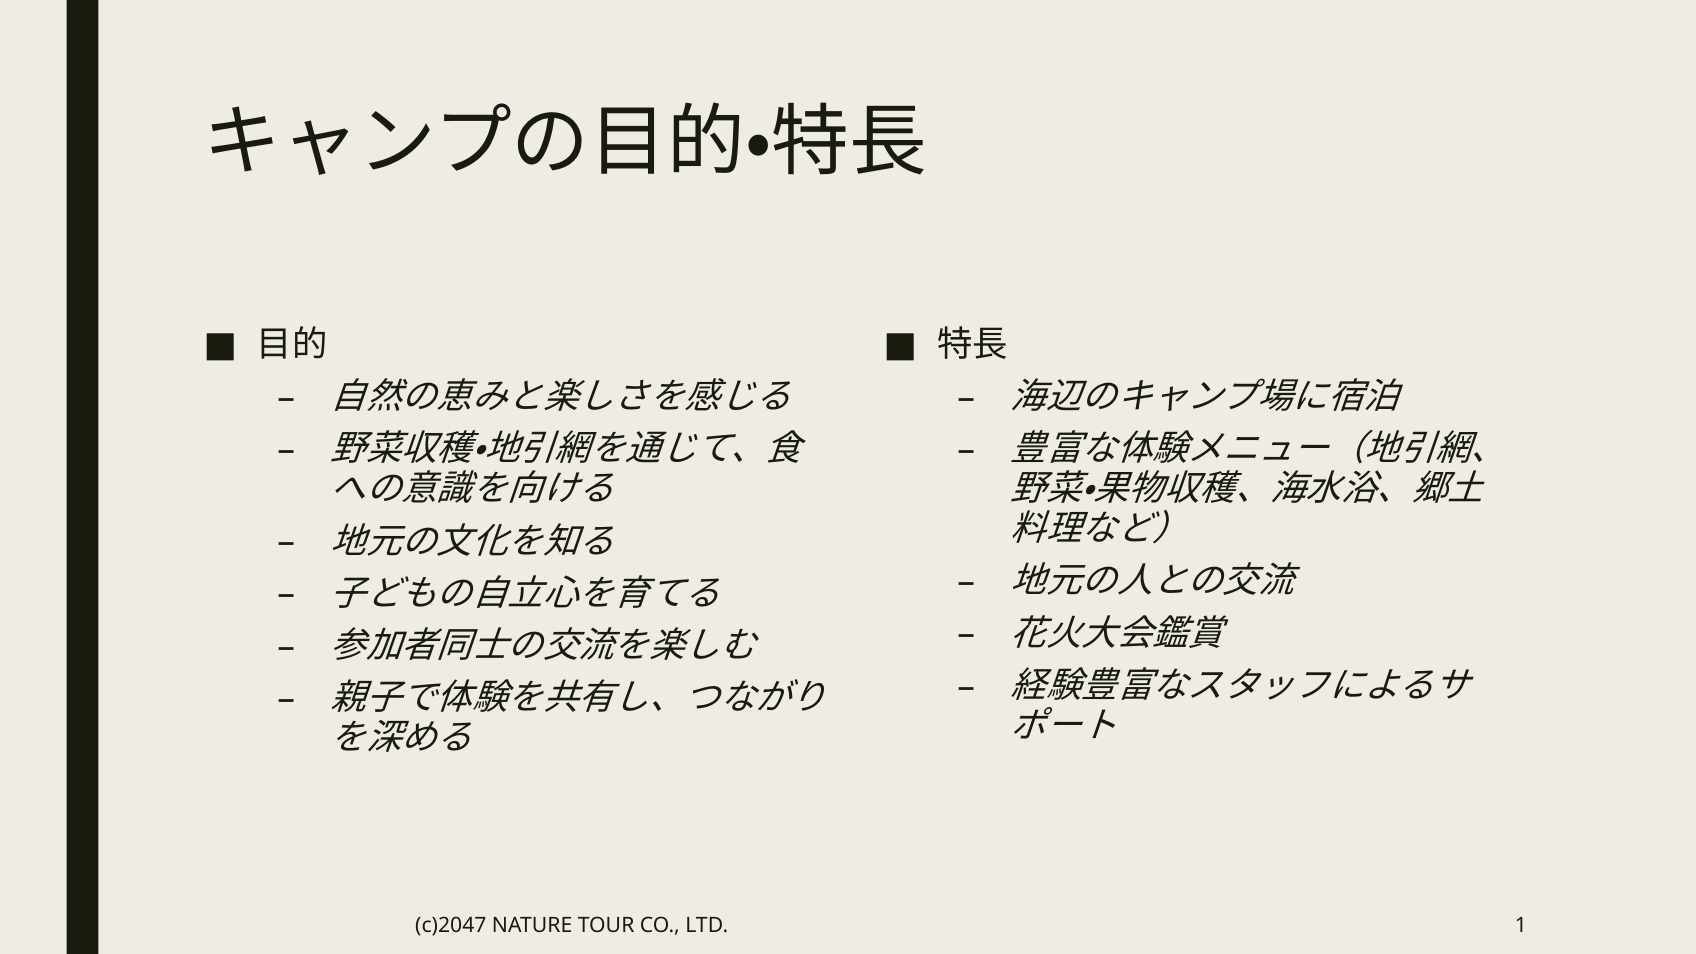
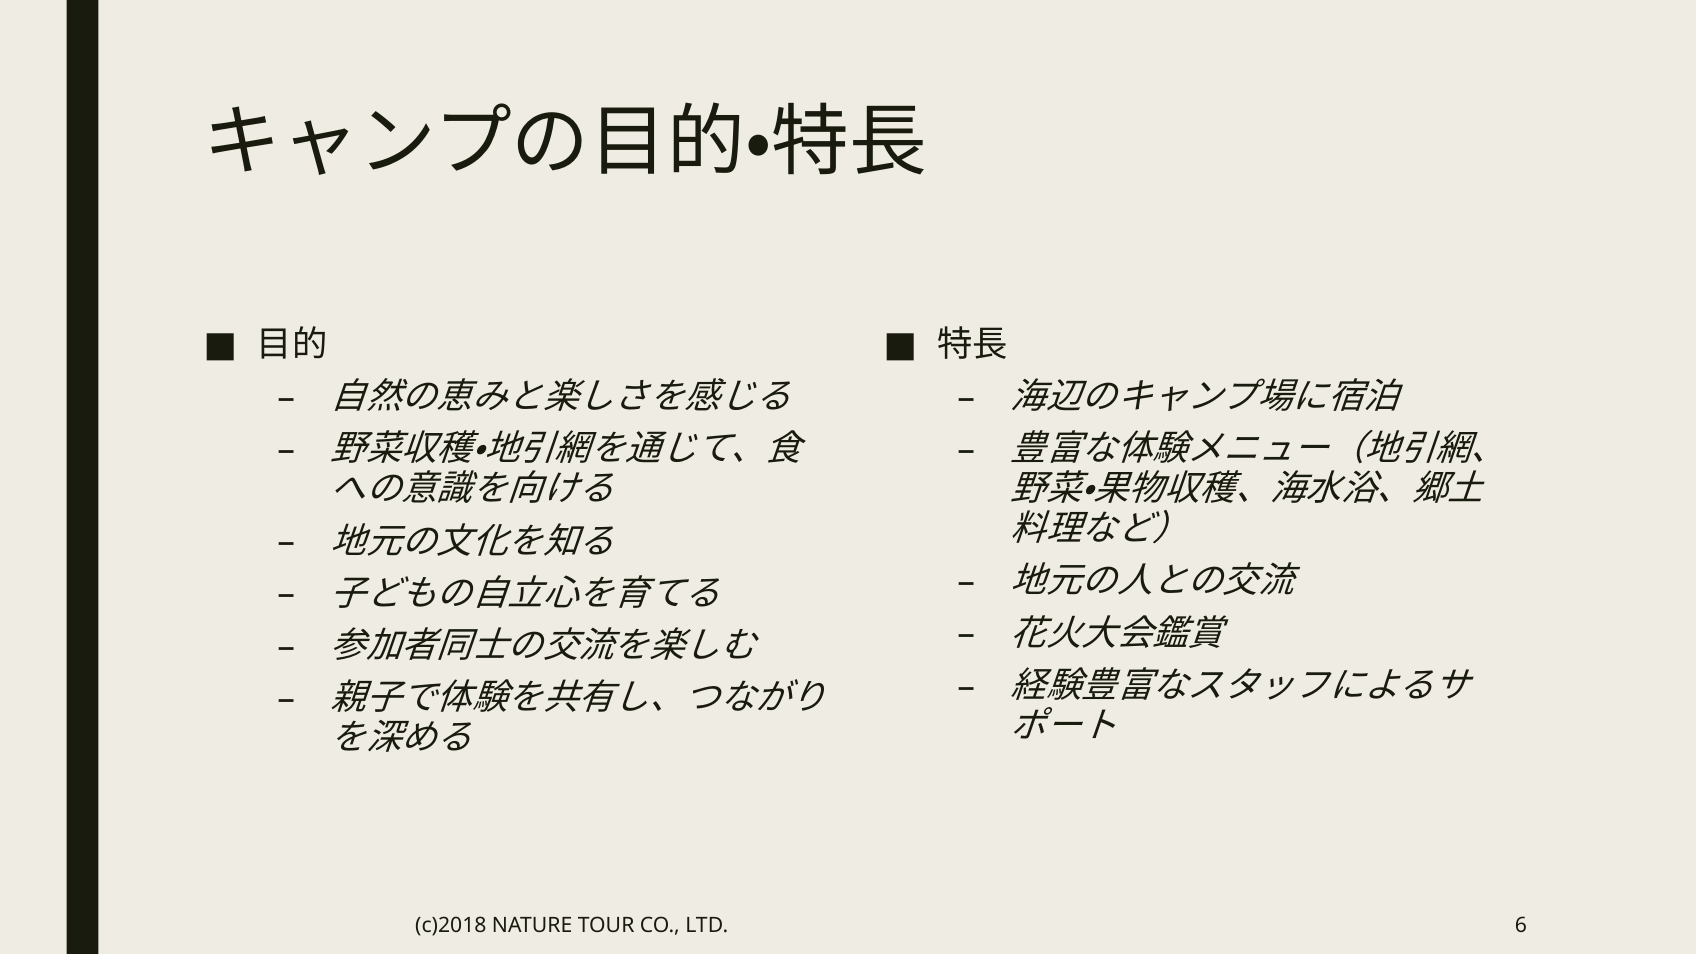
c)2047: c)2047 -> c)2018
1: 1 -> 6
